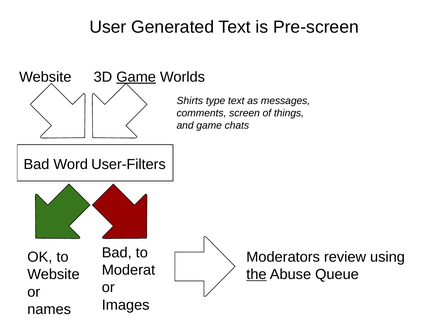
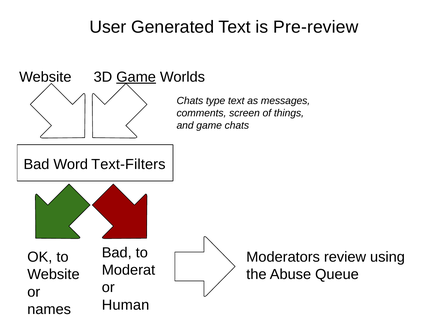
Pre-screen: Pre-screen -> Pre-review
Shirts at (190, 101): Shirts -> Chats
User-Filters: User-Filters -> Text-Filters
the underline: present -> none
Images: Images -> Human
